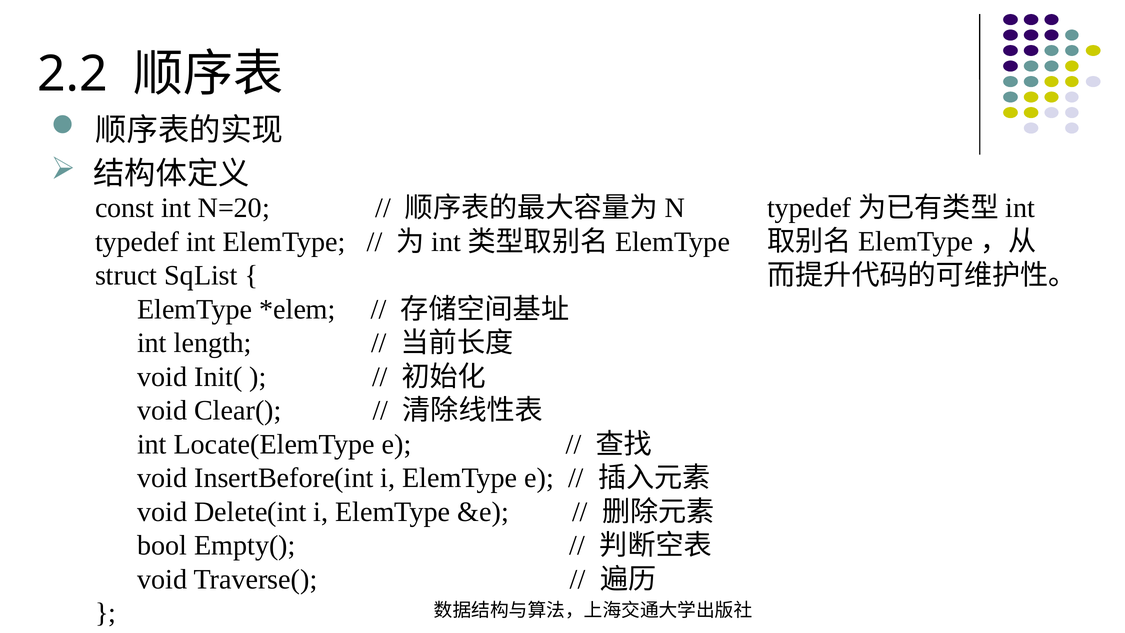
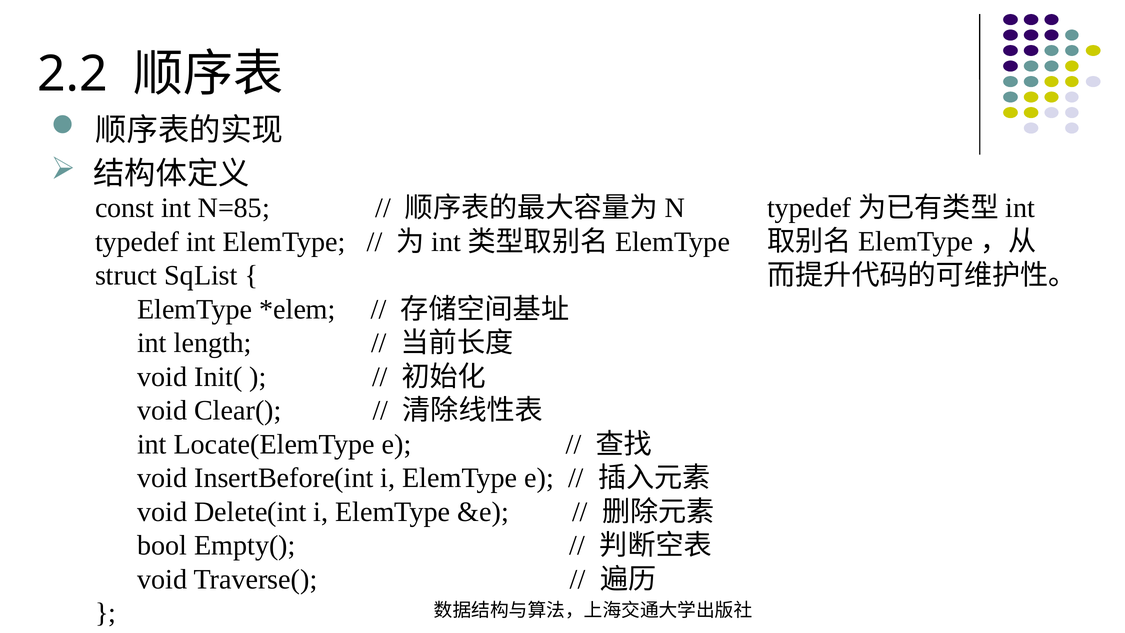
N=20: N=20 -> N=85
